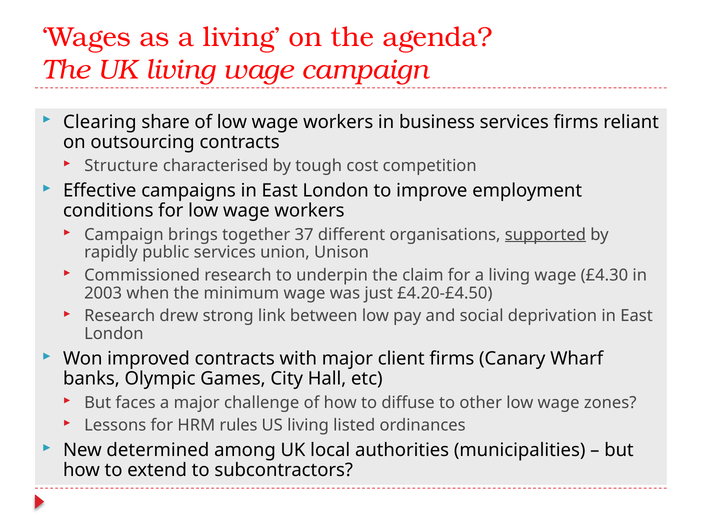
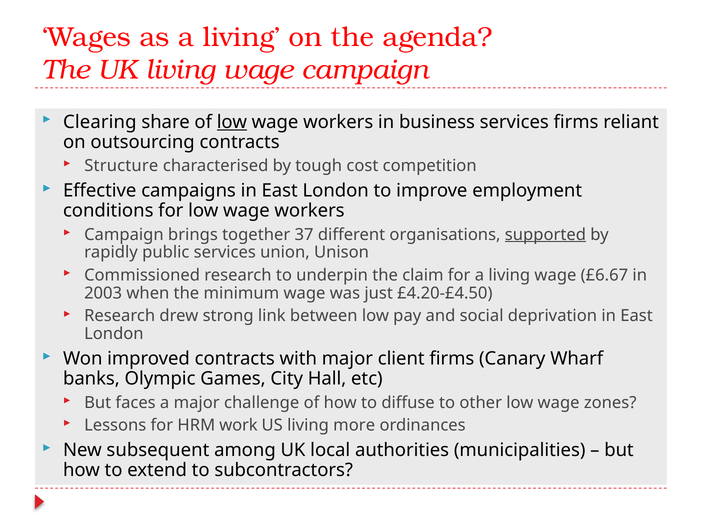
low at (232, 122) underline: none -> present
£4.30: £4.30 -> £6.67
rules: rules -> work
listed: listed -> more
determined: determined -> subsequent
